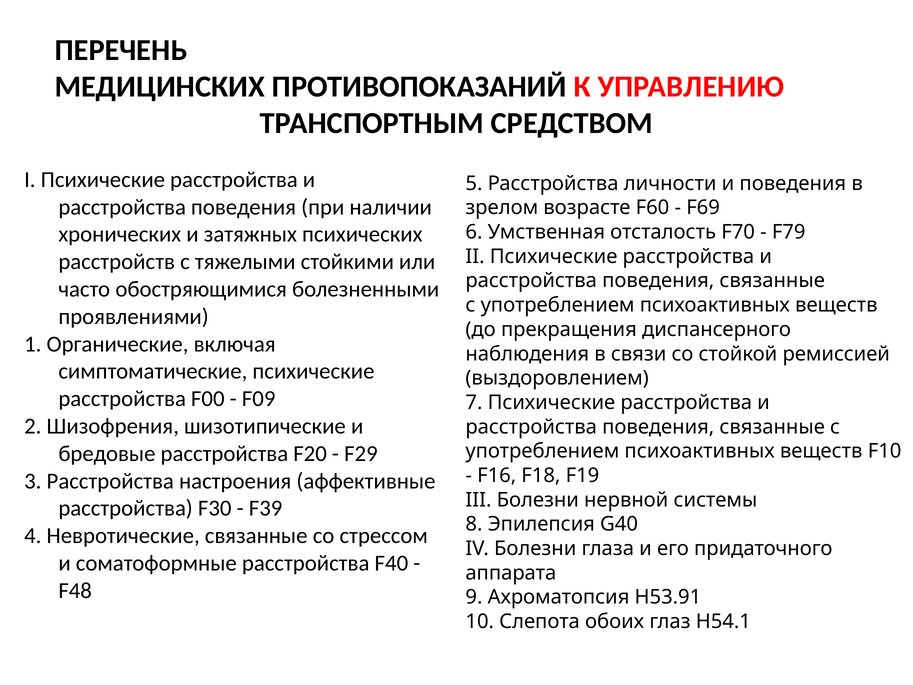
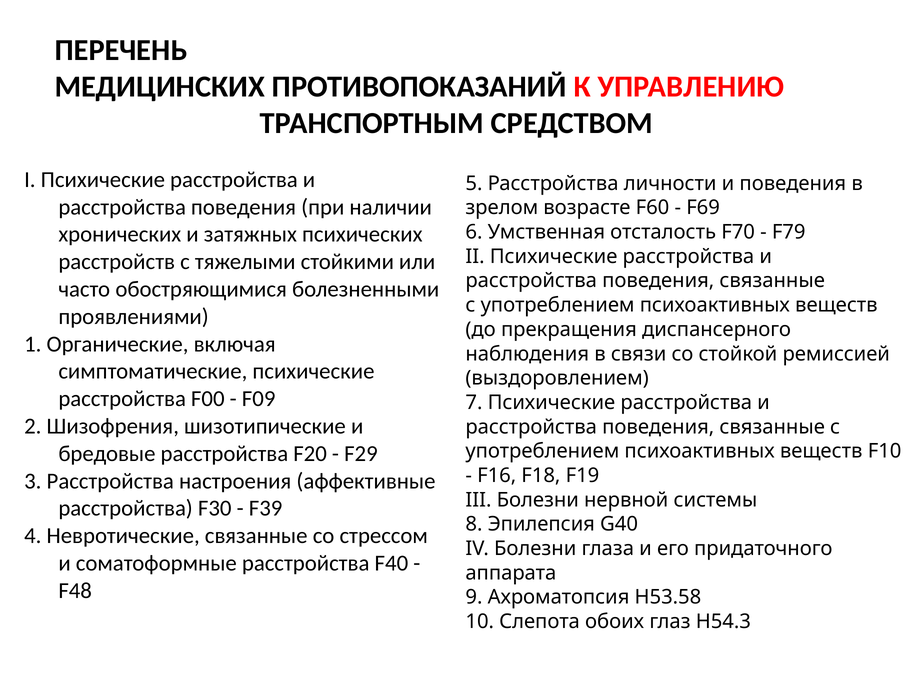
H53.91: H53.91 -> H53.58
H54.1: H54.1 -> H54.3
